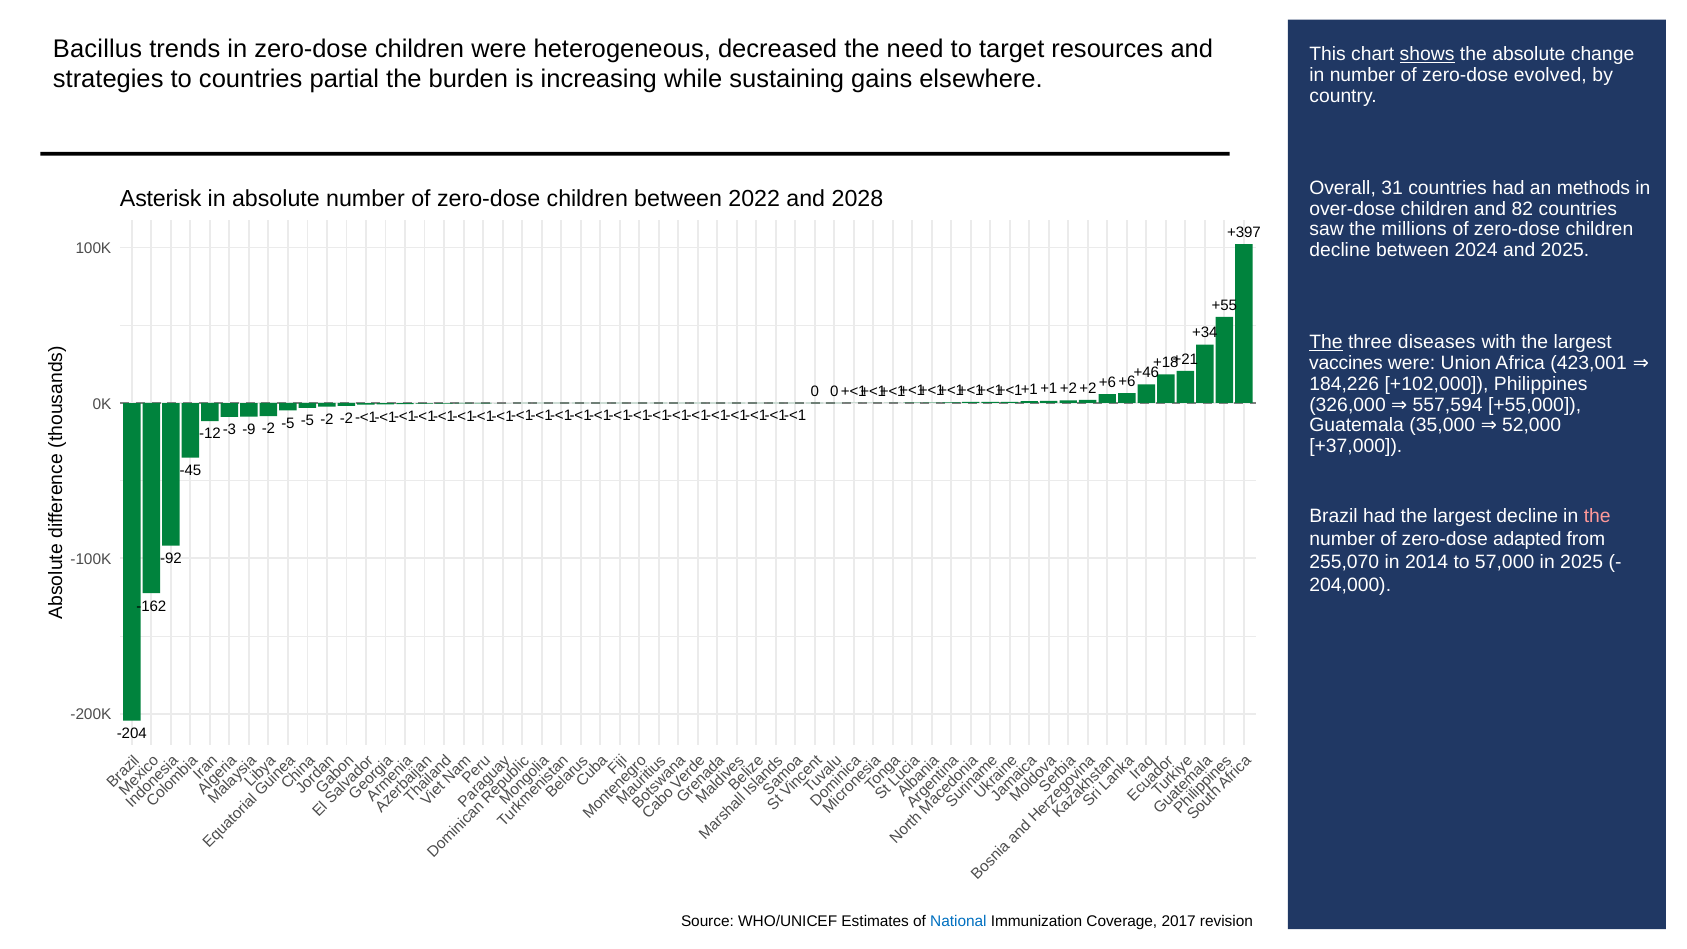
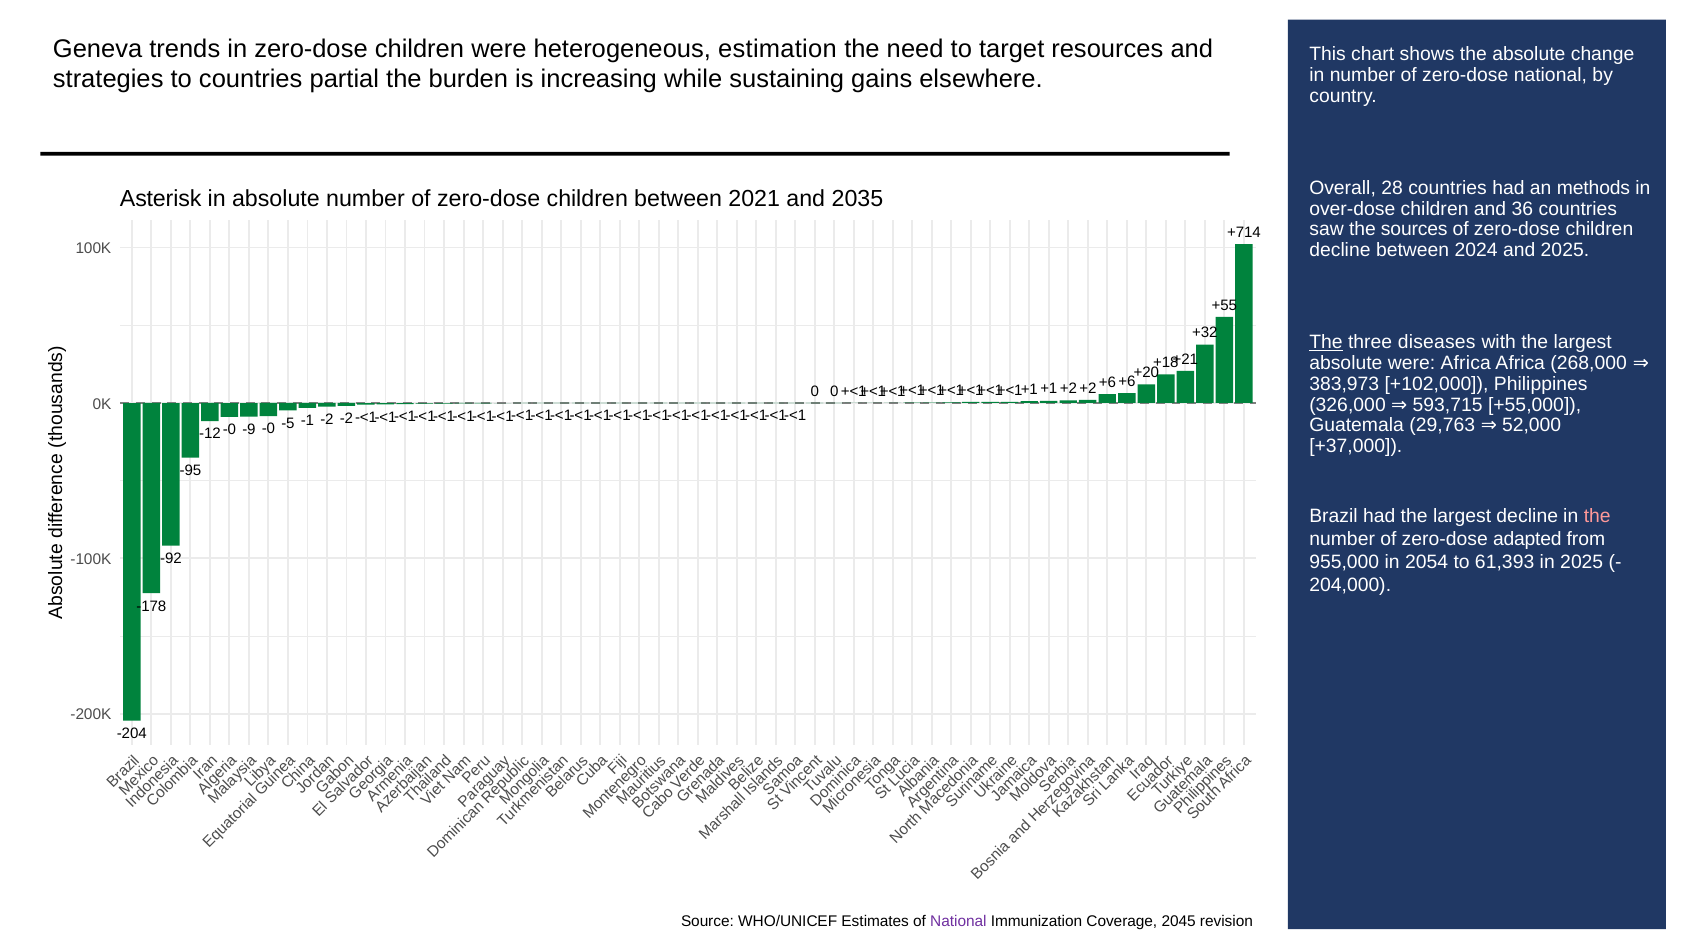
Bacillus: Bacillus -> Geneva
decreased: decreased -> estimation
shows underline: present -> none
zero-dose evolved: evolved -> national
31: 31 -> 28
2022: 2022 -> 2021
2028: 2028 -> 2035
82: 82 -> 36
millions: millions -> sources
+397: +397 -> +714
+34: +34 -> +32
vaccines at (1346, 363): vaccines -> absolute
were Union: Union -> Africa
423,001: 423,001 -> 268,000
+46: +46 -> +20
184,226: 184,226 -> 383,973
557,594: 557,594 -> 593,715
35,000: 35,000 -> 29,763
-12 -3: -3 -> -0
-9 -2: -2 -> -0
-5 -5: -5 -> -1
-45: -45 -> -95
255,070: 255,070 -> 955,000
2014: 2014 -> 2054
57,000: 57,000 -> 61,393
-162: -162 -> -178
National at (958, 921) colour: blue -> purple
2017: 2017 -> 2045
